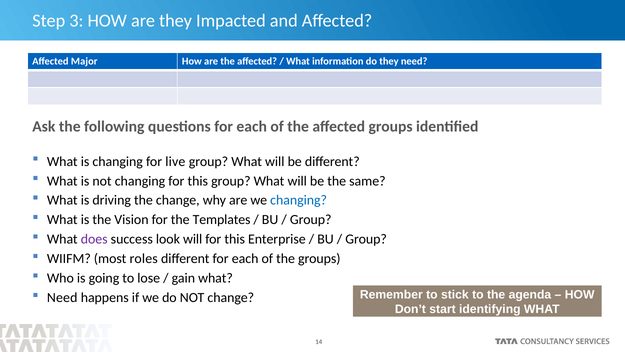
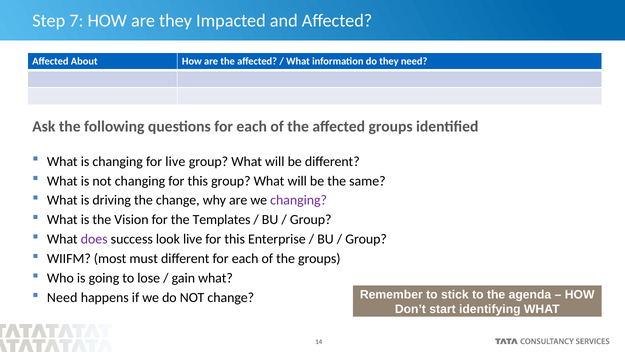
3: 3 -> 7
Major: Major -> About
changing at (299, 200) colour: blue -> purple
look will: will -> live
roles: roles -> must
